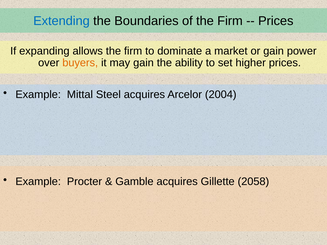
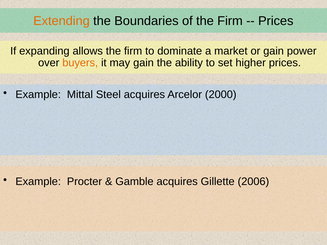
Extending colour: blue -> orange
2004: 2004 -> 2000
2058: 2058 -> 2006
